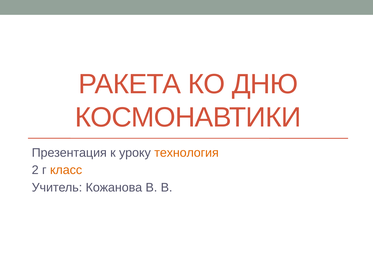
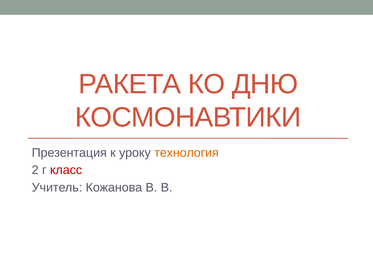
класс colour: orange -> red
